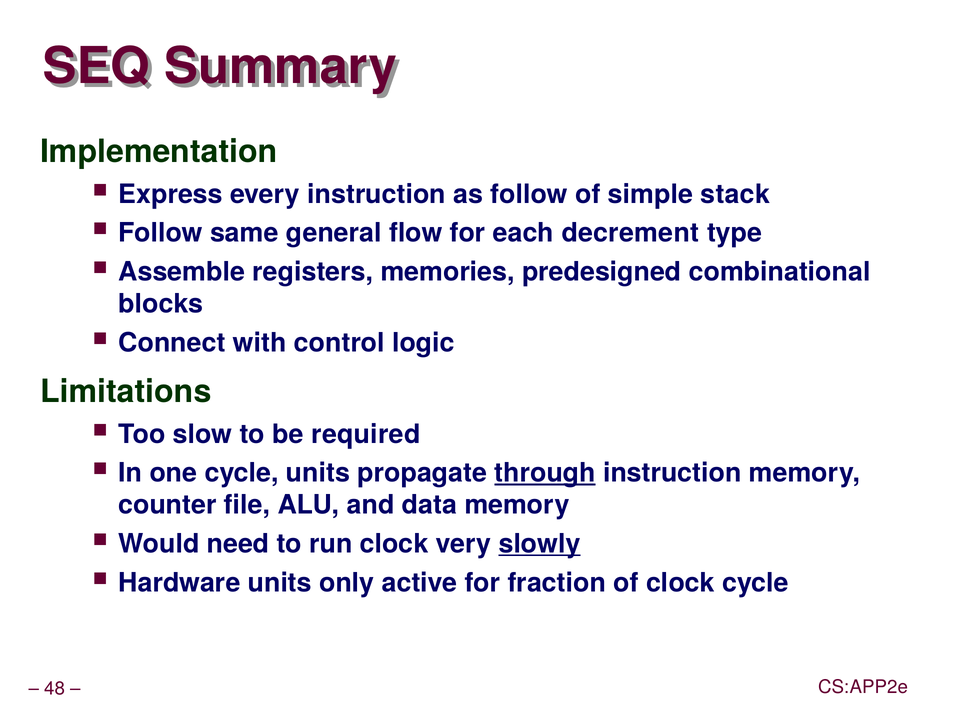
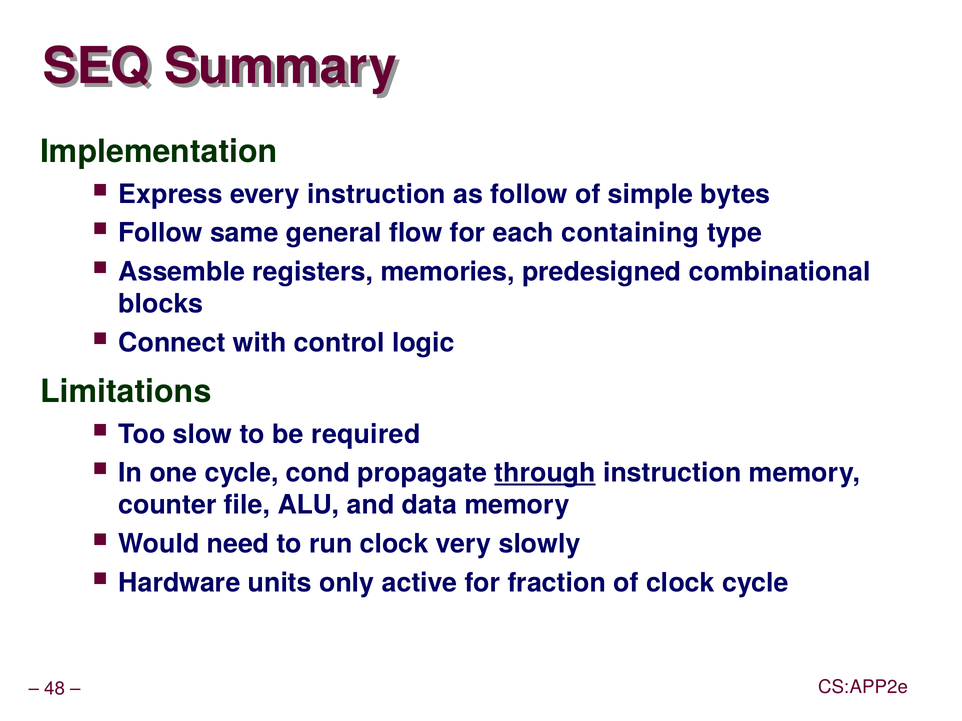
stack: stack -> bytes
decrement: decrement -> containing
cycle units: units -> cond
slowly underline: present -> none
